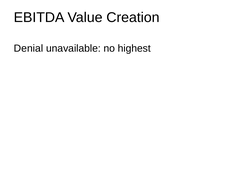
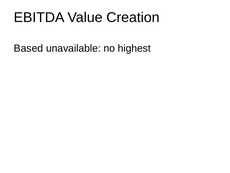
Denial: Denial -> Based
